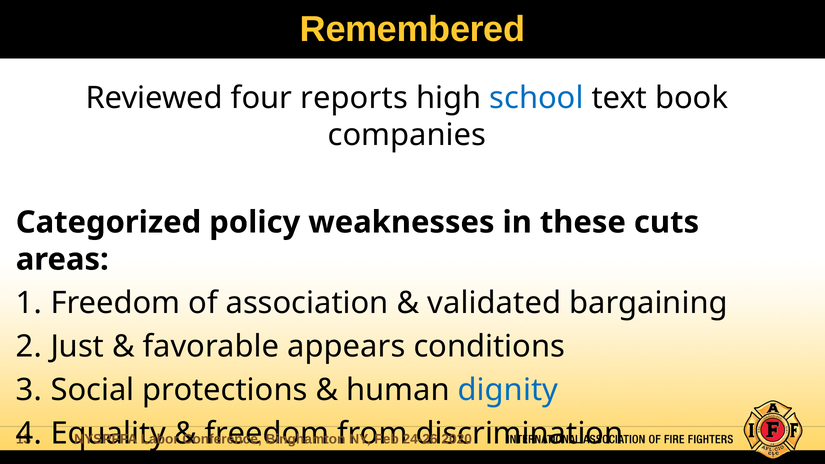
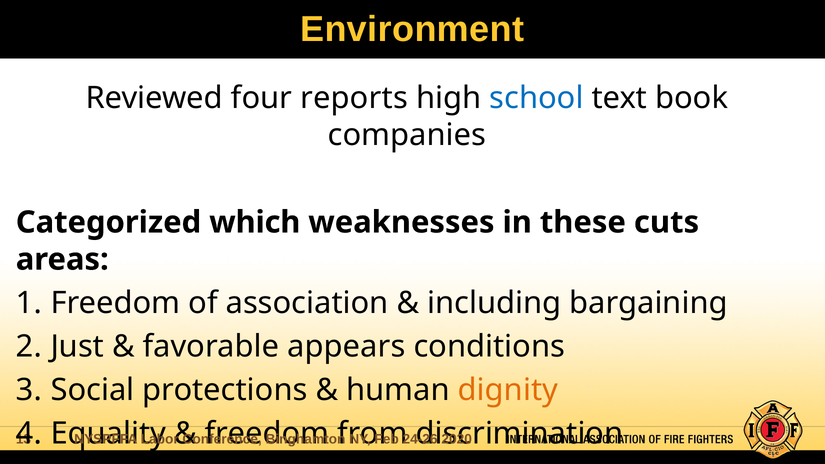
Remembered: Remembered -> Environment
policy: policy -> which
validated: validated -> including
dignity colour: blue -> orange
